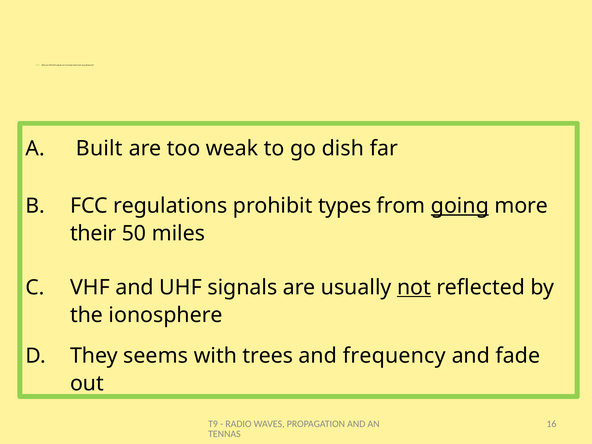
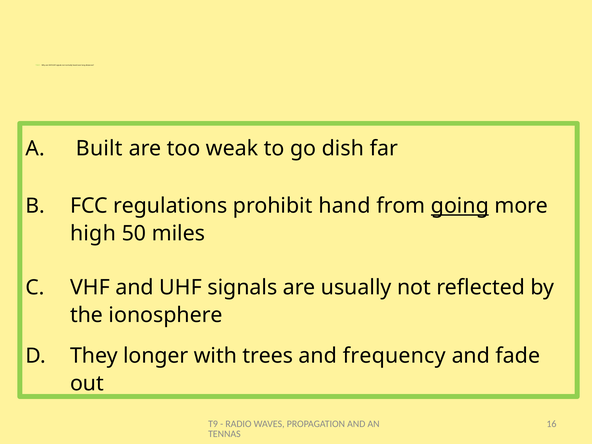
types: types -> hand
their: their -> high
not at (414, 287) underline: present -> none
seems: seems -> longer
